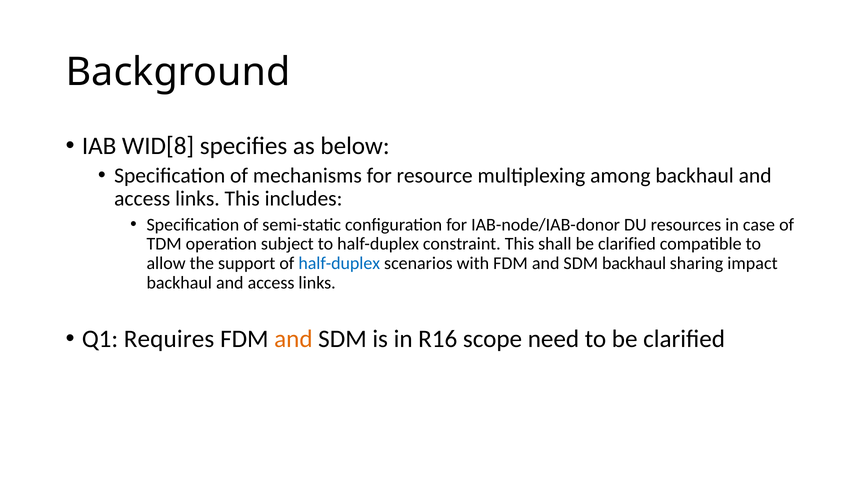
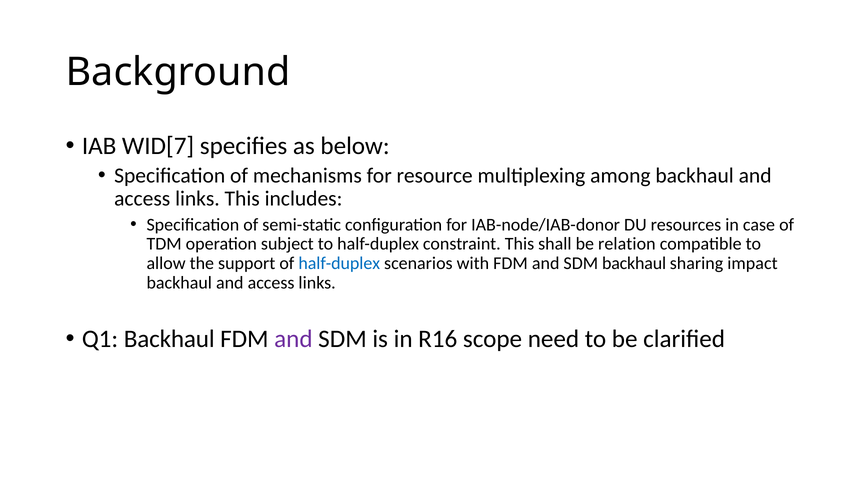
WID[8: WID[8 -> WID[7
shall be clarified: clarified -> relation
Q1 Requires: Requires -> Backhaul
and at (293, 339) colour: orange -> purple
